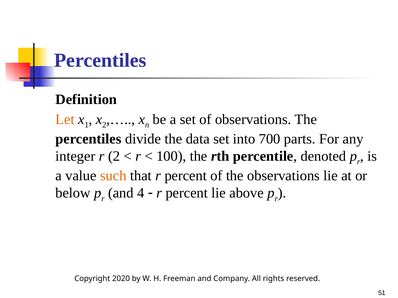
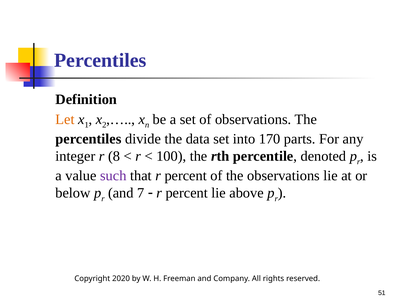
700: 700 -> 170
r 2: 2 -> 8
such colour: orange -> purple
4: 4 -> 7
